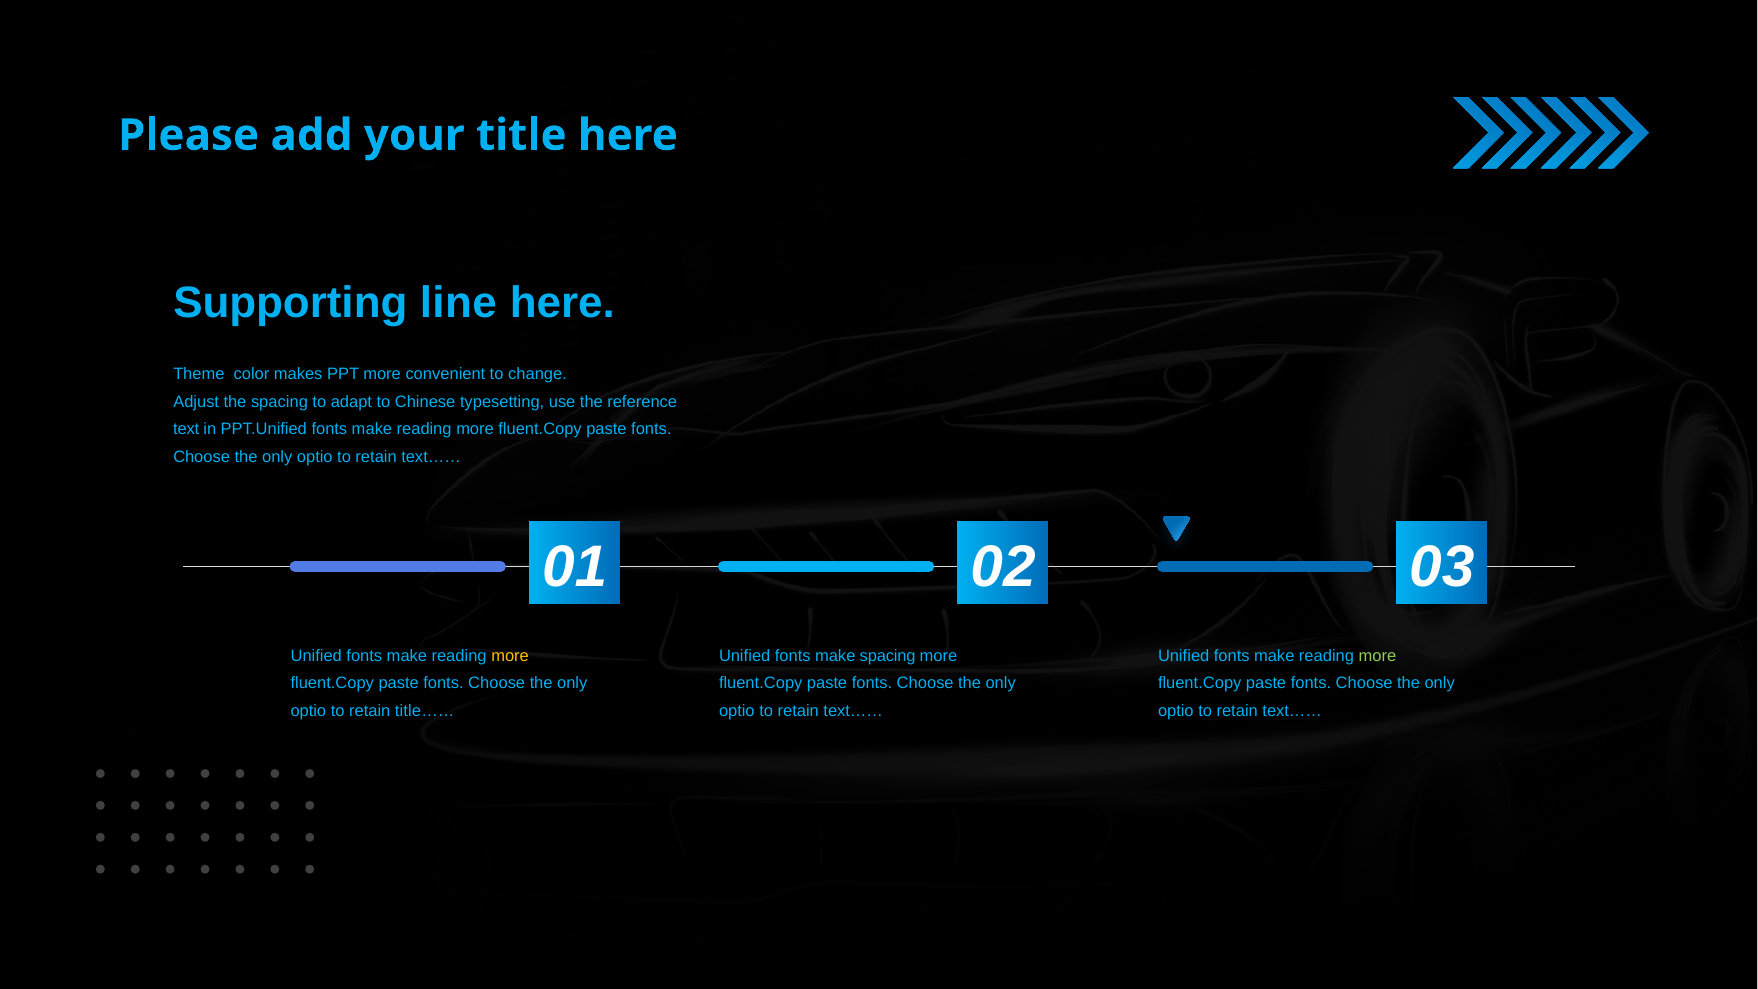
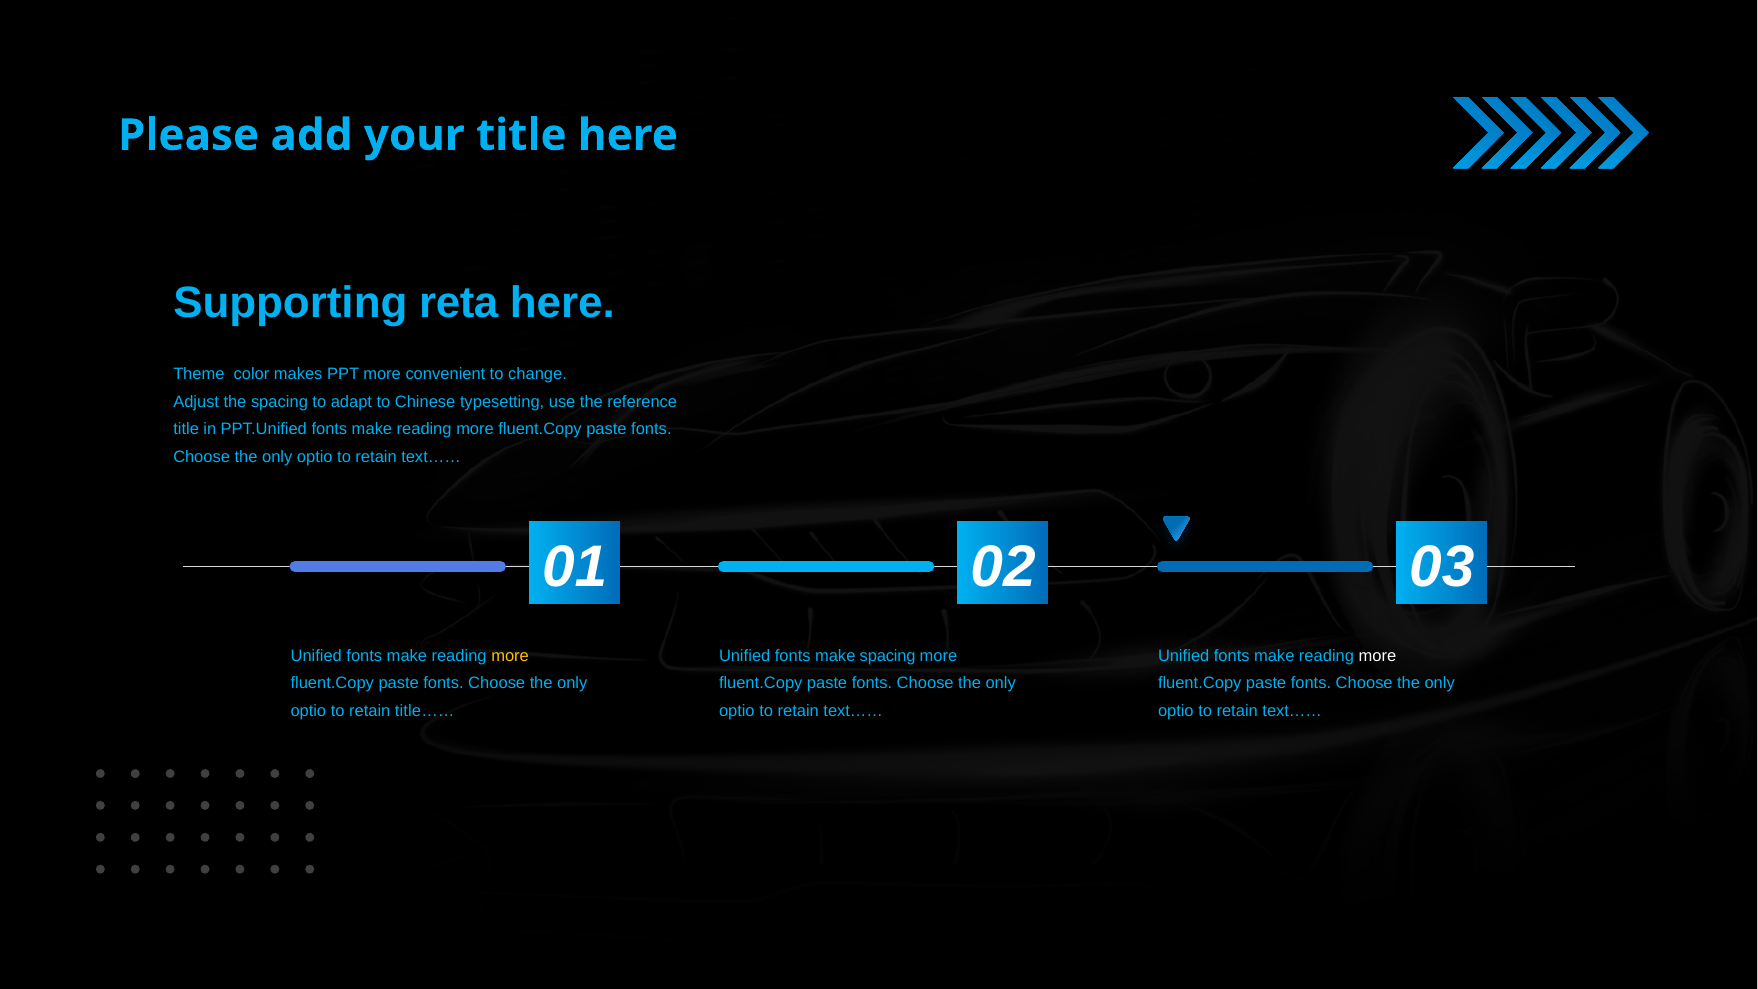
line: line -> reta
text at (186, 429): text -> title
more at (1378, 656) colour: light green -> white
